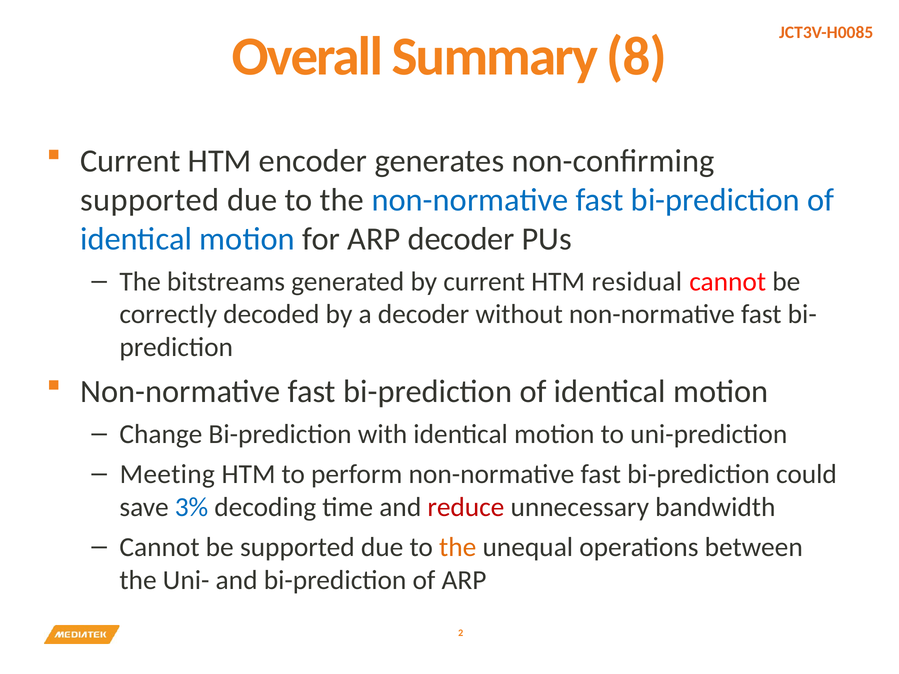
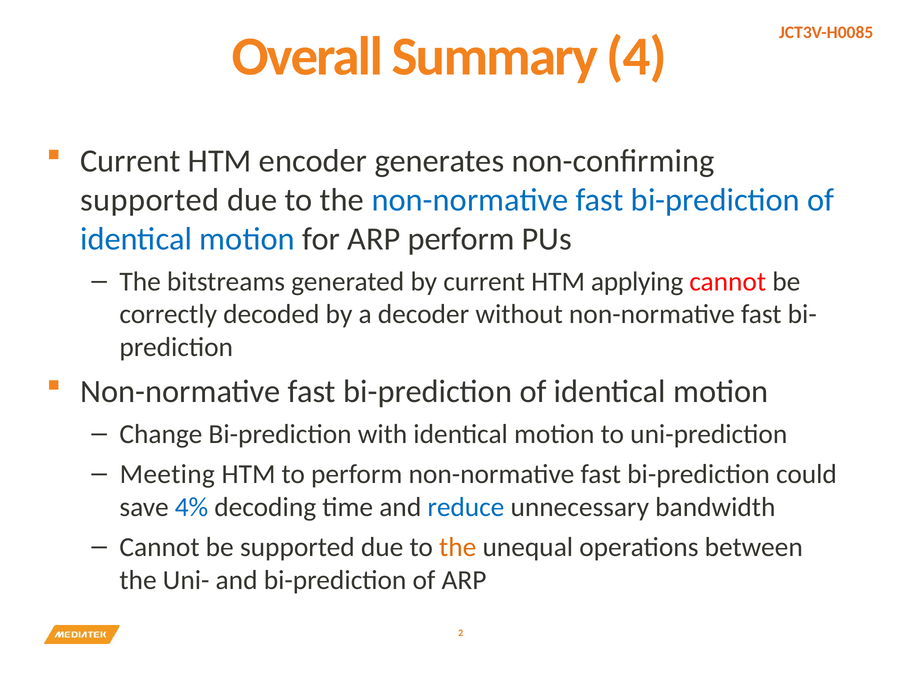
8: 8 -> 4
ARP decoder: decoder -> perform
residual: residual -> applying
3%: 3% -> 4%
reduce colour: red -> blue
